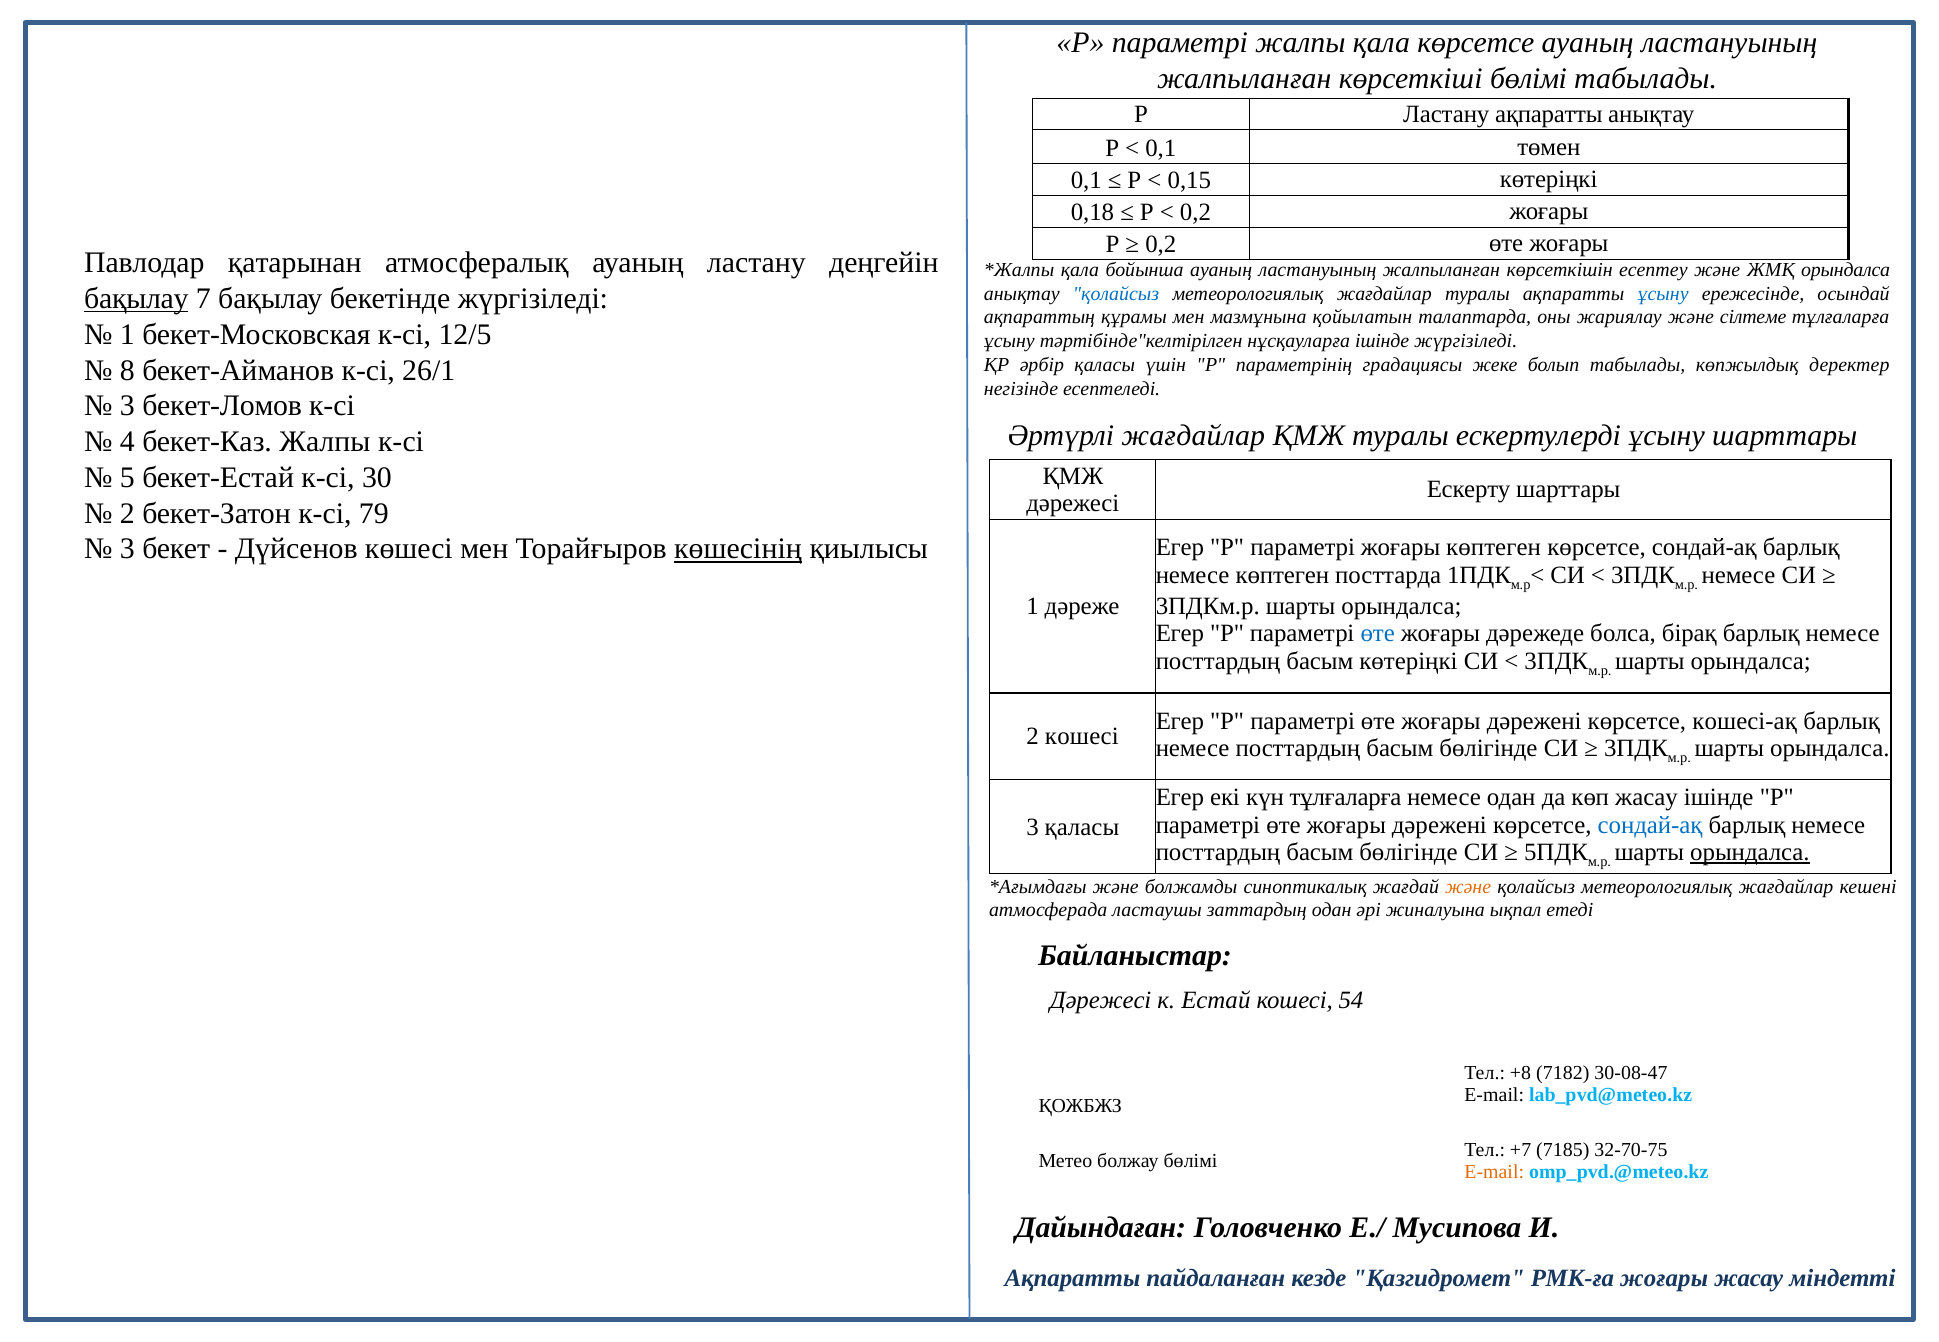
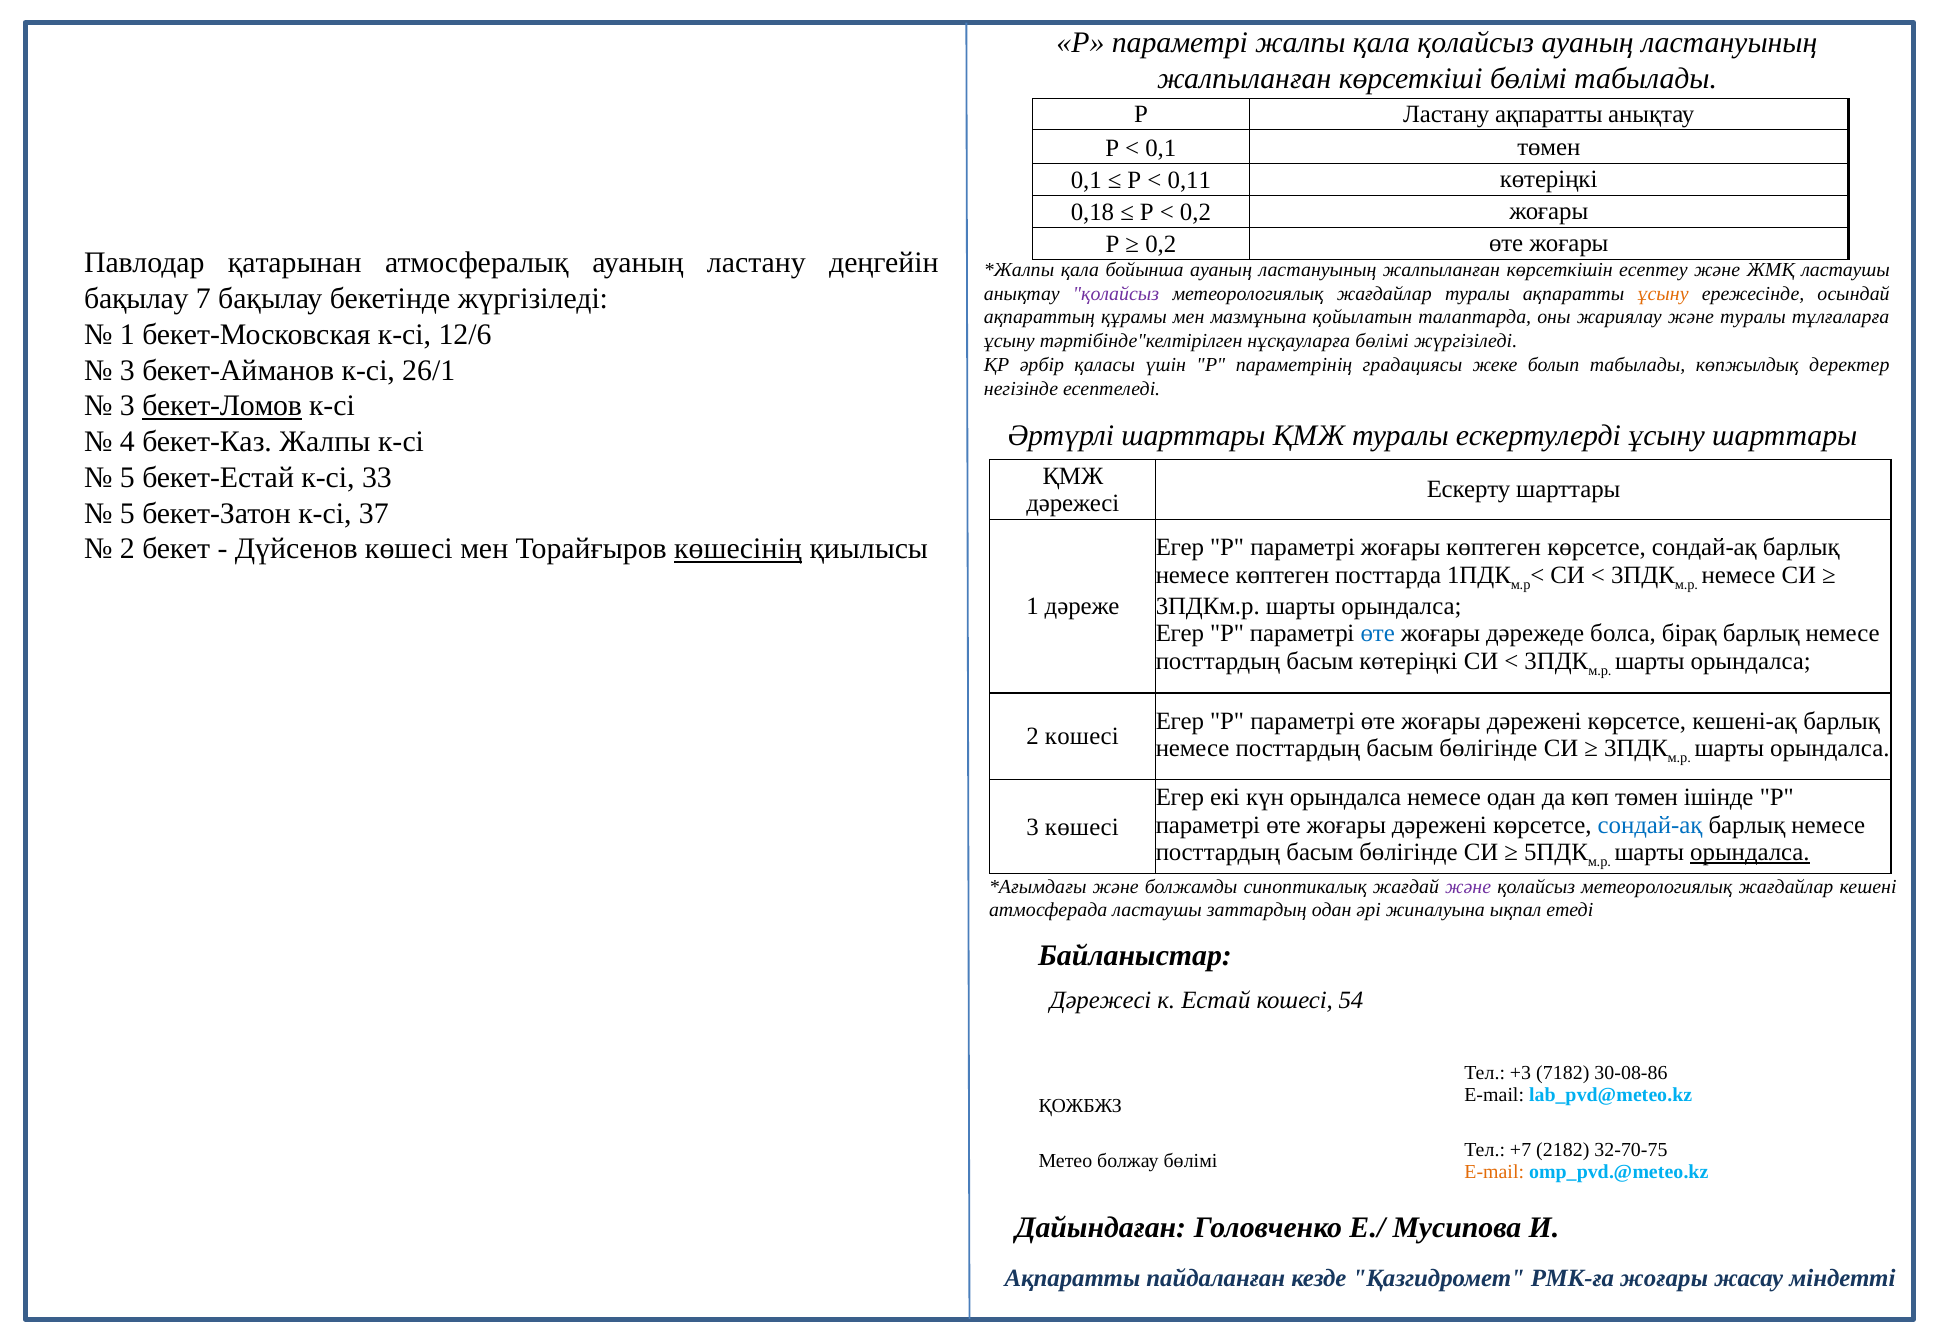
қала көрсетсе: көрсетсе -> қолайсыз
0,15: 0,15 -> 0,11
ЖМҚ орындалса: орындалса -> ластаушы
қолайсыз at (1116, 294) colour: blue -> purple
ұсыну at (1663, 294) colour: blue -> orange
бақылау at (136, 299) underline: present -> none
және сілтеме: сілтеме -> туралы
12/5: 12/5 -> 12/6
нұсқауларға ішінде: ішінде -> бөлімі
8 at (127, 370): 8 -> 3
бекет-Ломов underline: none -> present
Әртүрлі жағдайлар: жағдайлар -> шарттары
30: 30 -> 33
2 at (127, 514): 2 -> 5
79: 79 -> 37
3 at (127, 549): 3 -> 2
кошесi-ақ: кошесi-ақ -> кешені-ақ
күн тұлғаларға: тұлғаларға -> орындалса
көп жасау: жасау -> төмен
3 қаласы: қаласы -> көшесі
және at (1468, 887) colour: orange -> purple
+8: +8 -> +3
30-08-47: 30-08-47 -> 30-08-86
7185: 7185 -> 2182
